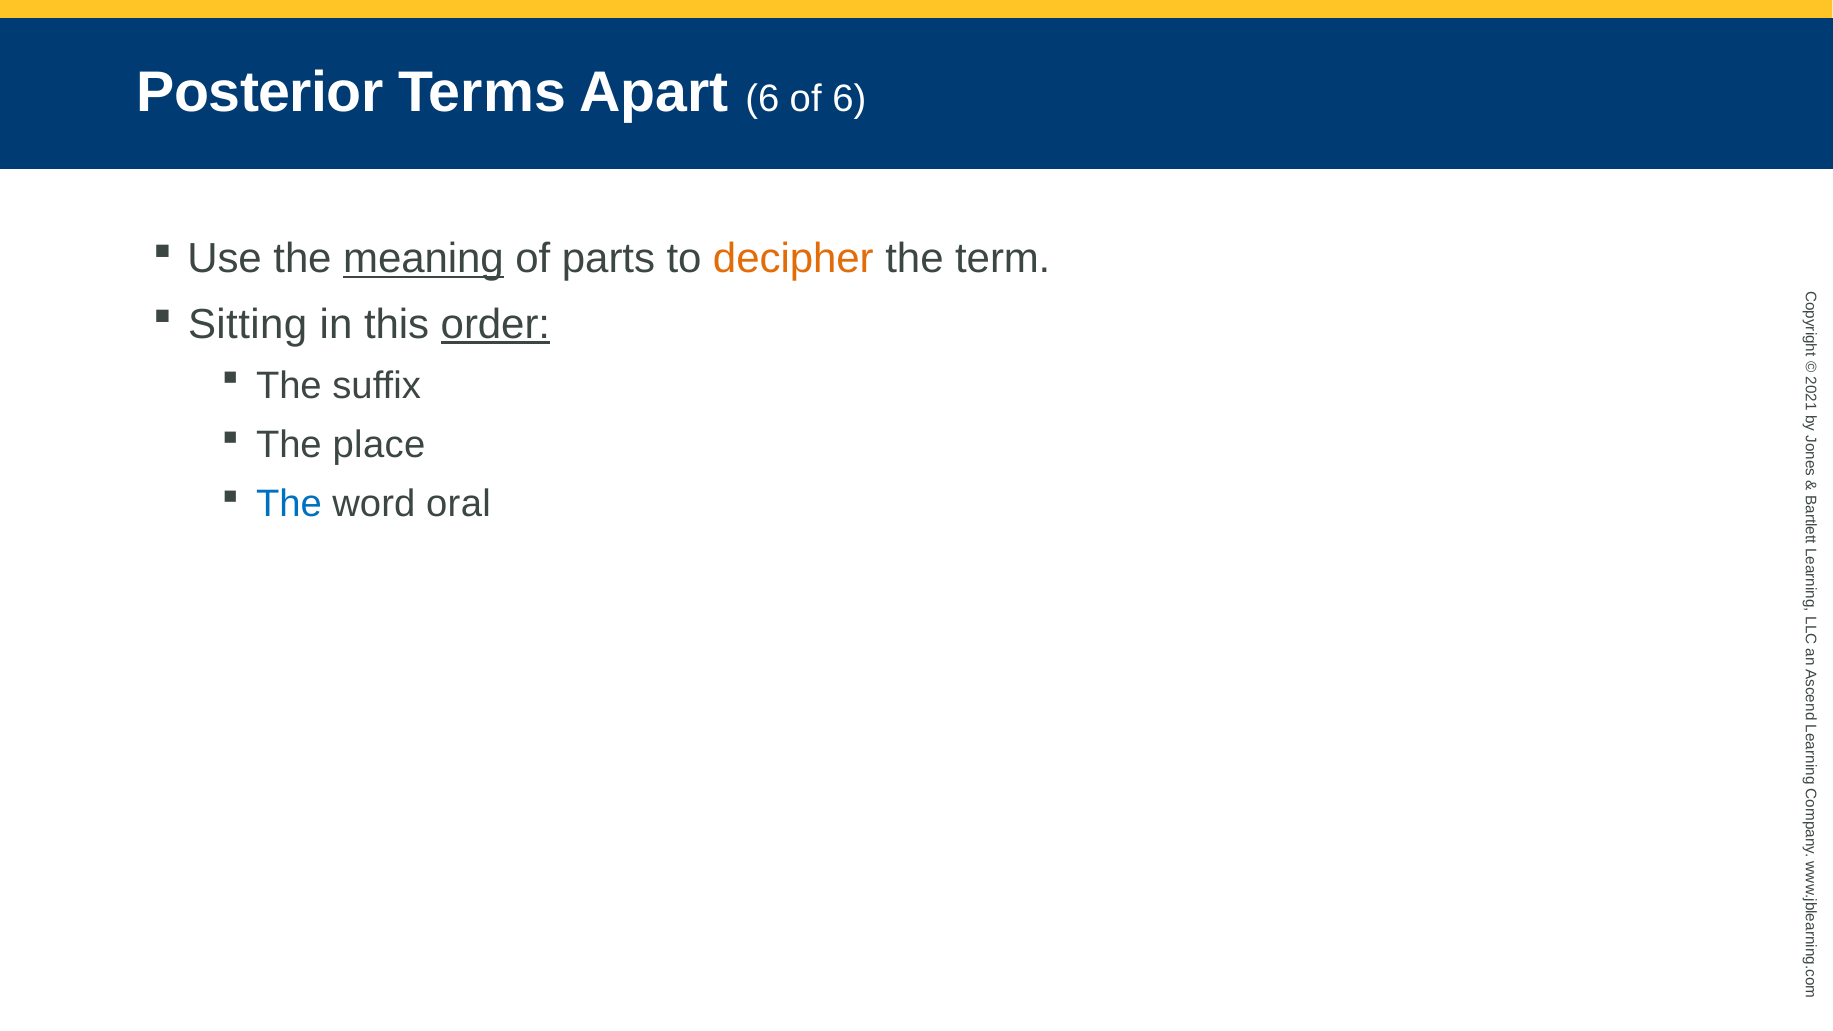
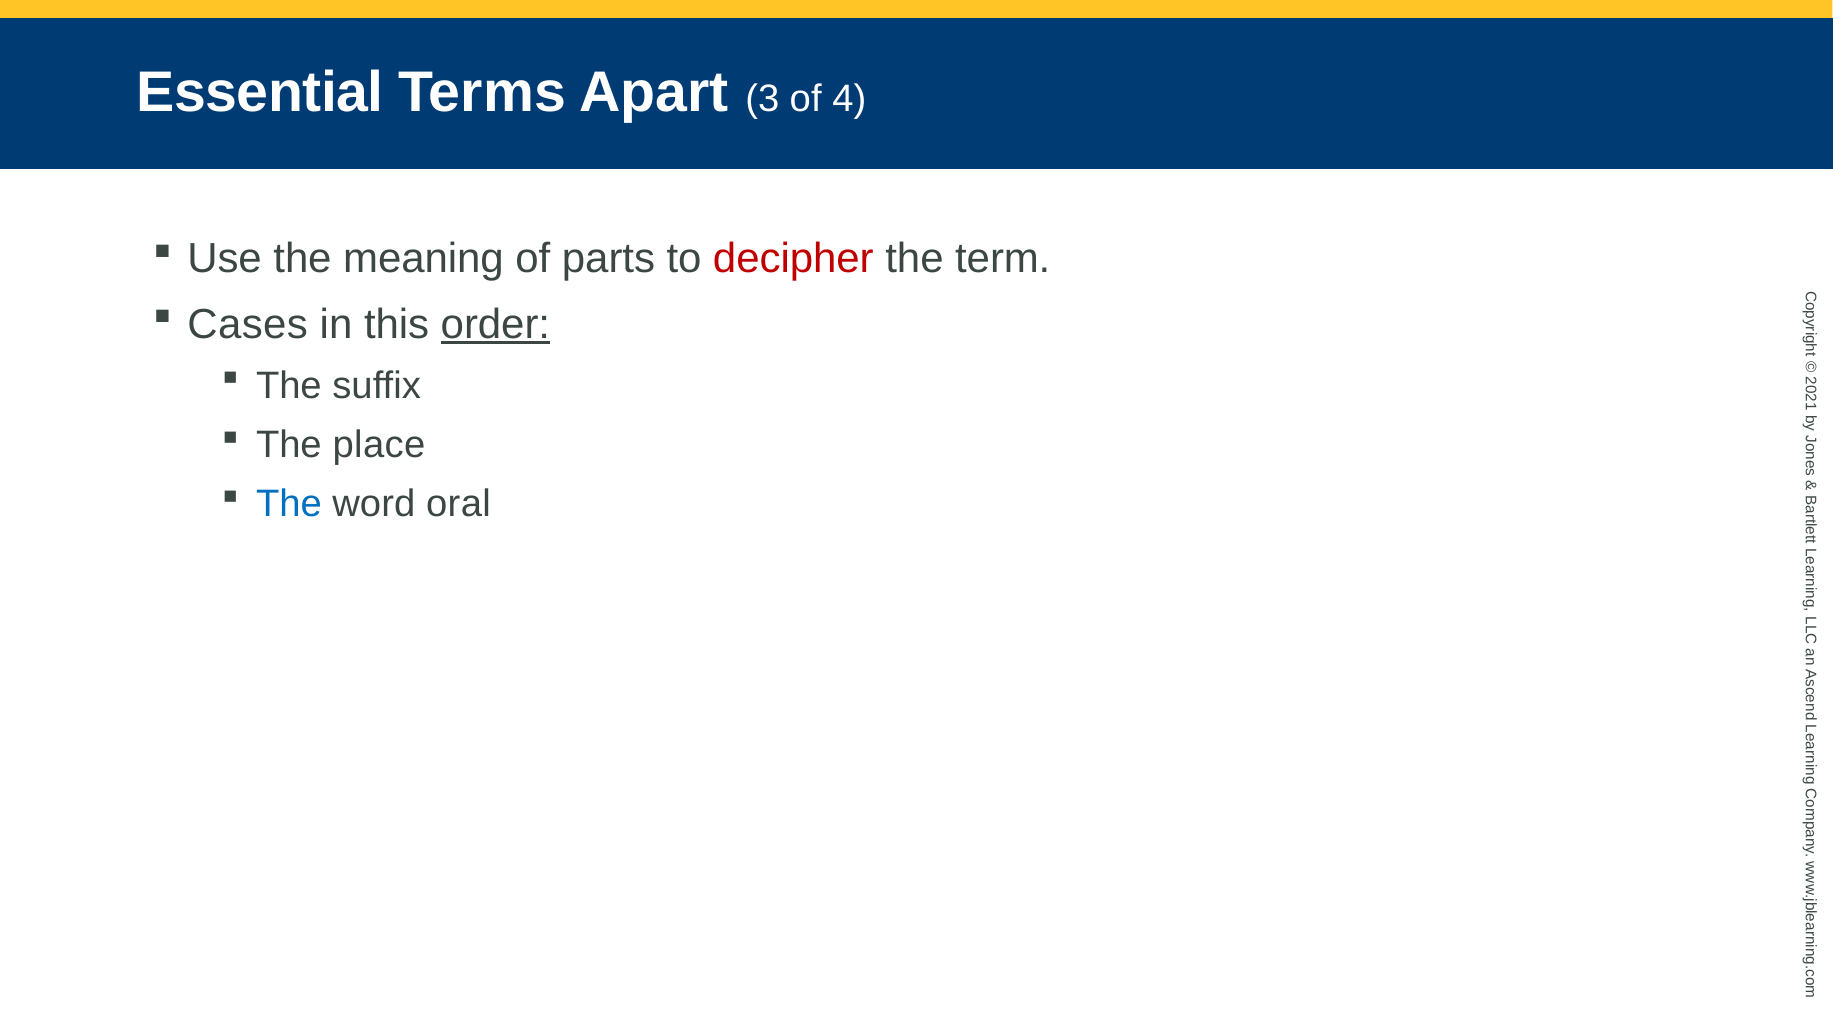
Posterior: Posterior -> Essential
Apart 6: 6 -> 3
of 6: 6 -> 4
meaning underline: present -> none
decipher colour: orange -> red
Sitting: Sitting -> Cases
